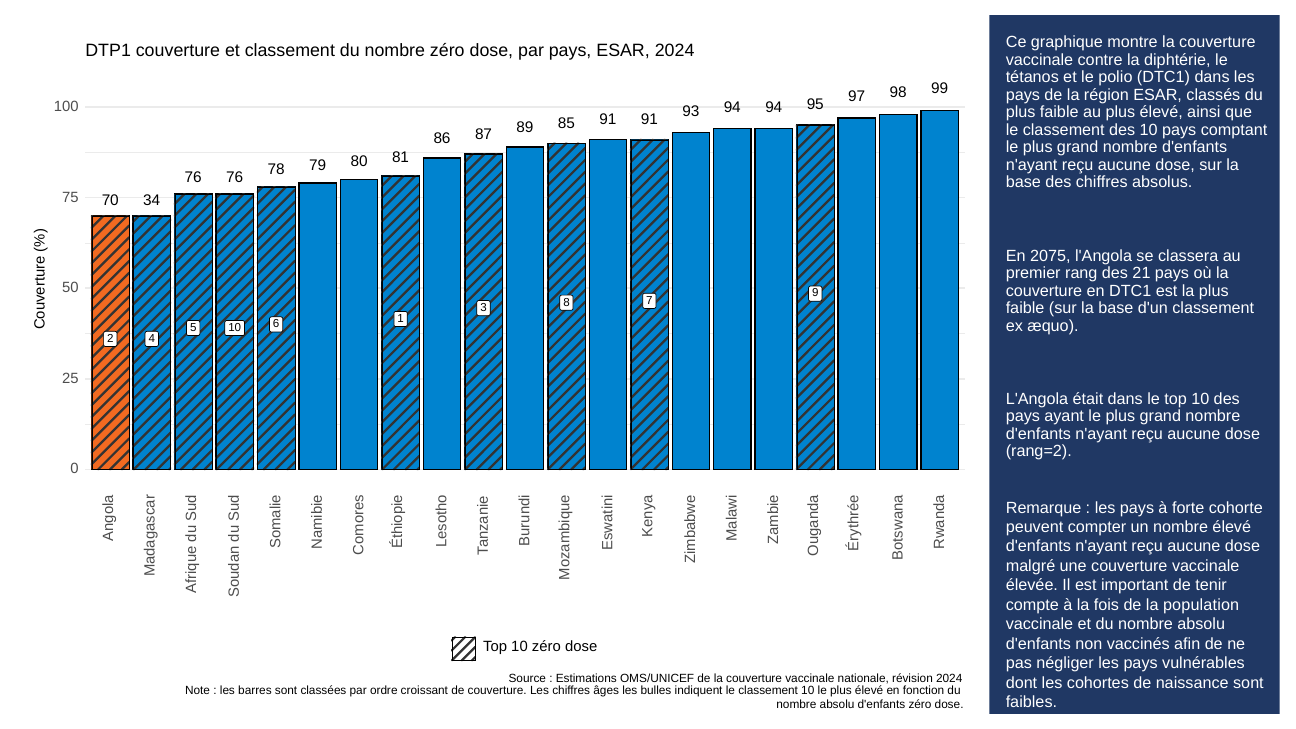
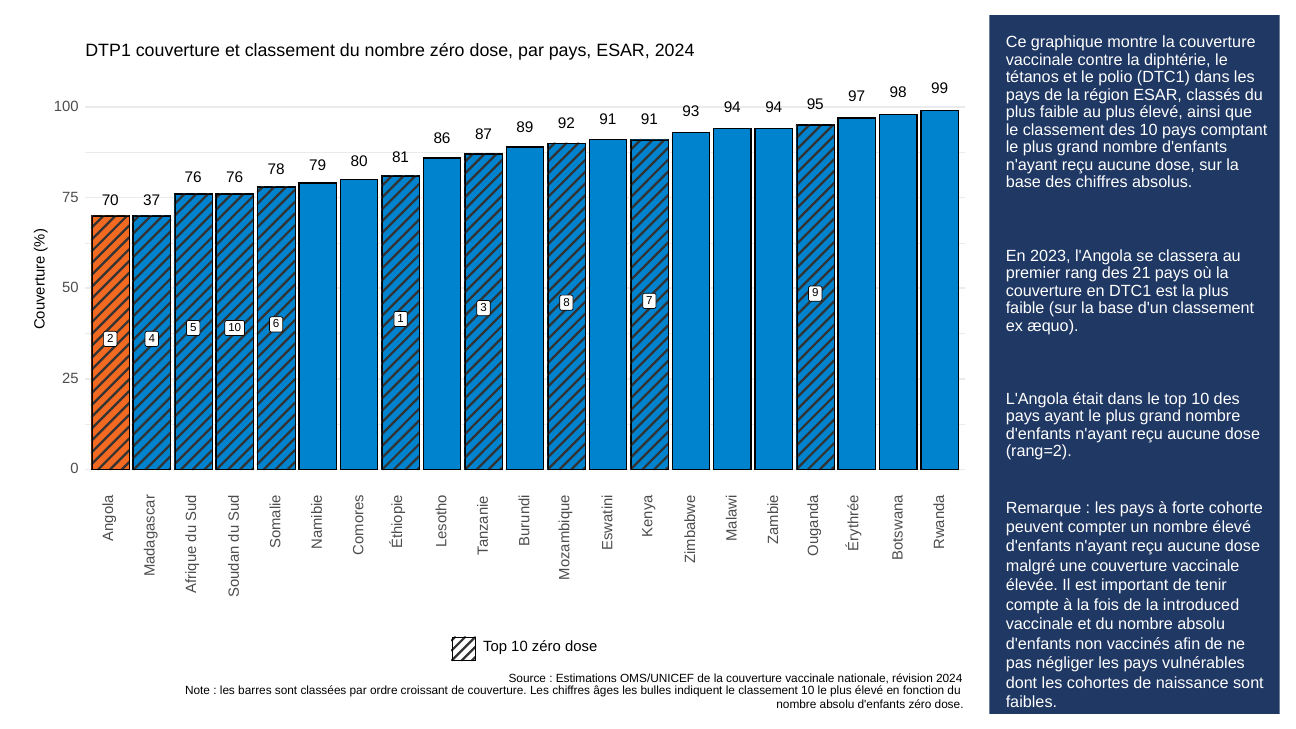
85: 85 -> 92
34: 34 -> 37
2075: 2075 -> 2023
population: population -> introduced
